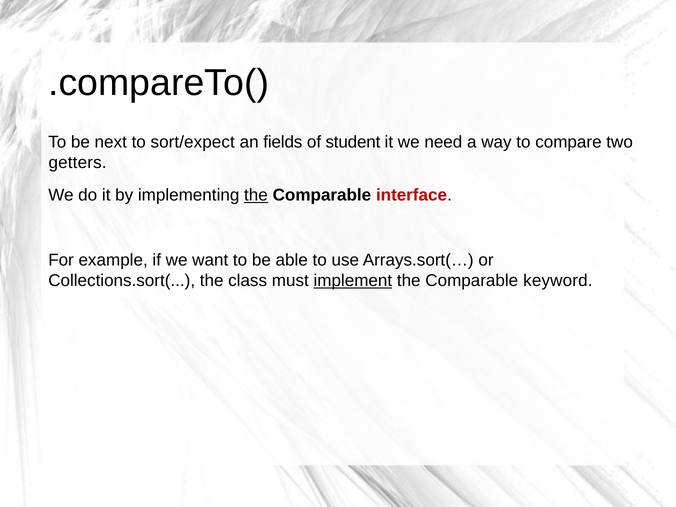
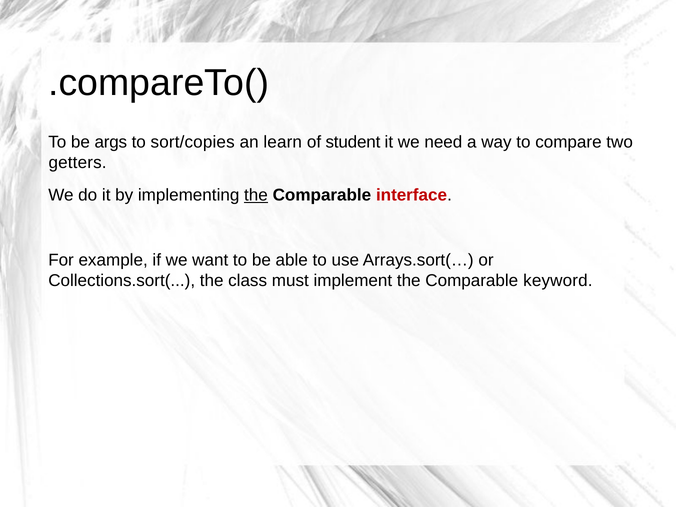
next: next -> args
sort/expect: sort/expect -> sort/copies
fields: fields -> learn
implement underline: present -> none
